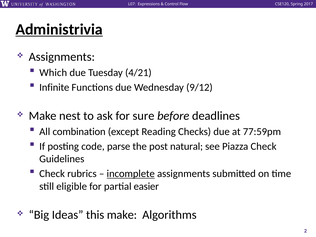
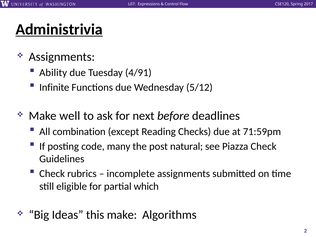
Which: Which -> Ability
4/21: 4/21 -> 4/91
9/12: 9/12 -> 5/12
nest: nest -> well
sure: sure -> next
77:59pm: 77:59pm -> 71:59pm
parse: parse -> many
incomplete underline: present -> none
easier: easier -> which
